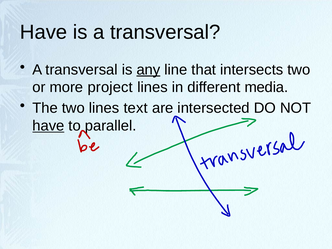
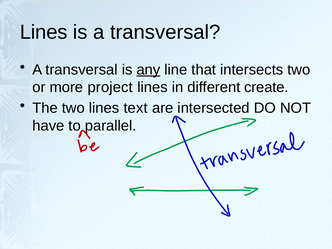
Have at (44, 32): Have -> Lines
media: media -> create
have at (48, 126) underline: present -> none
